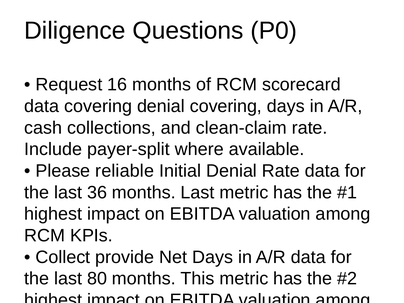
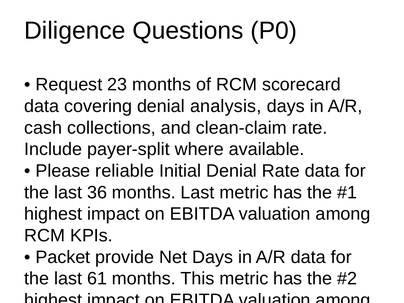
16: 16 -> 23
denial covering: covering -> analysis
Collect at (63, 257): Collect -> Packet
80: 80 -> 61
